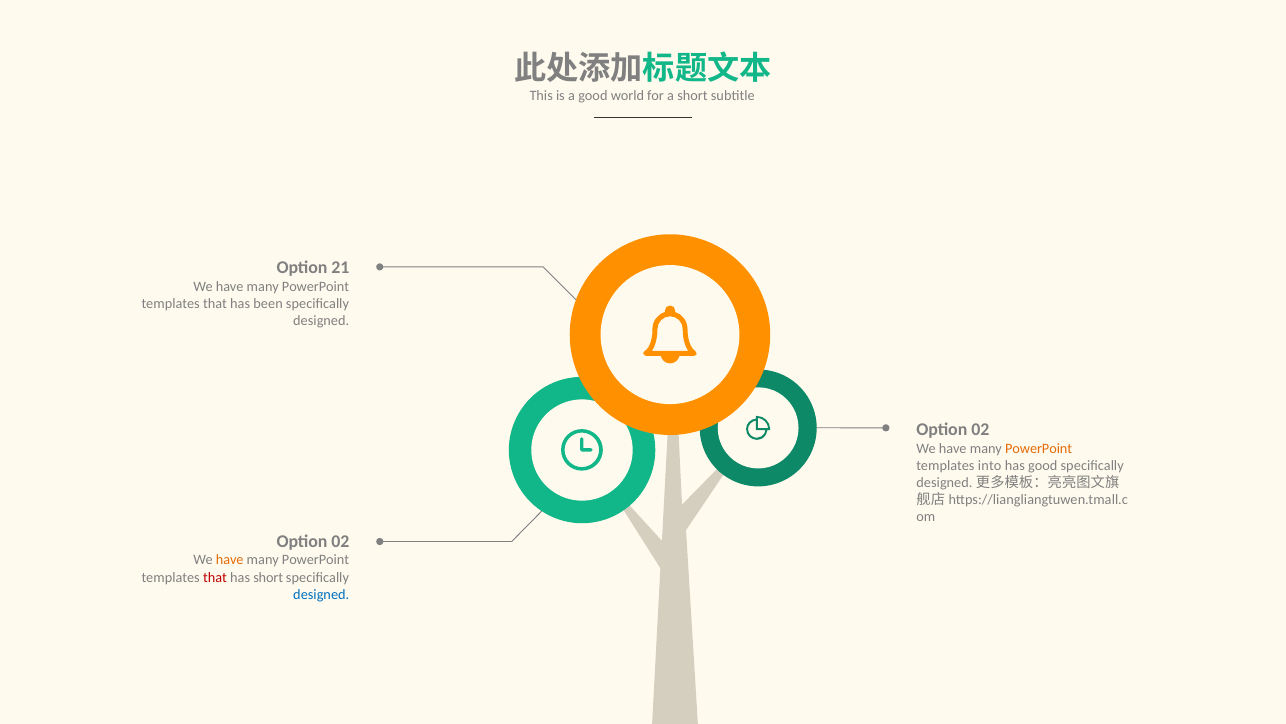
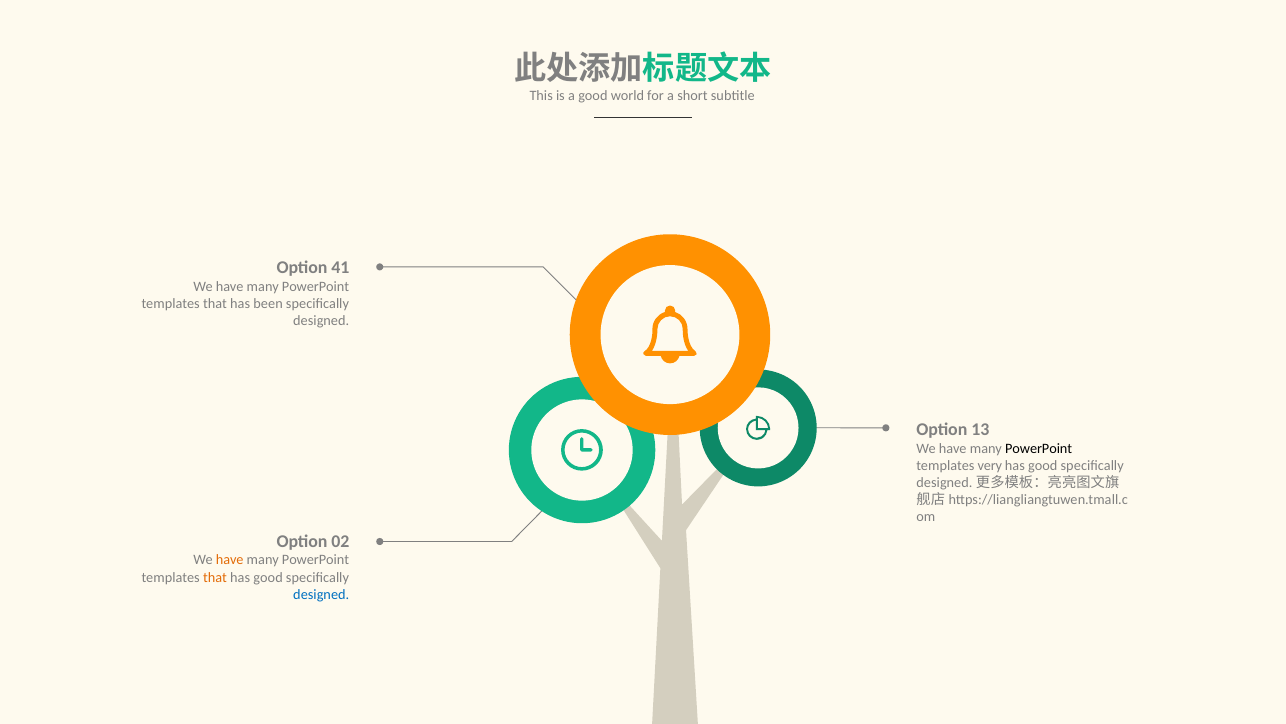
21: 21 -> 41
02 at (980, 429): 02 -> 13
PowerPoint at (1039, 448) colour: orange -> black
into: into -> very
that at (215, 577) colour: red -> orange
short at (268, 577): short -> good
